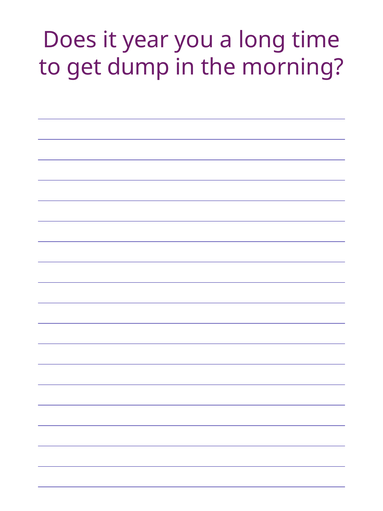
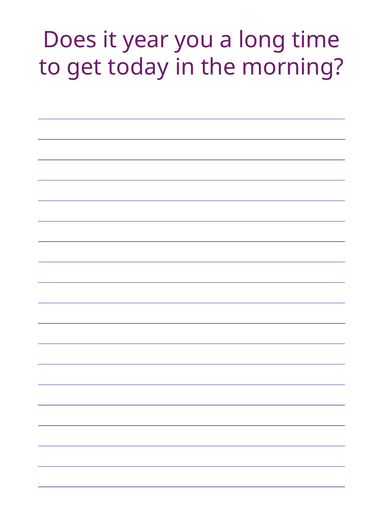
dump: dump -> today
